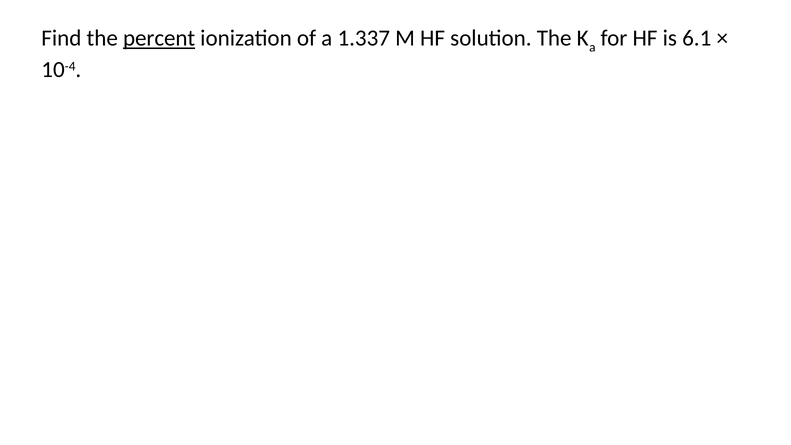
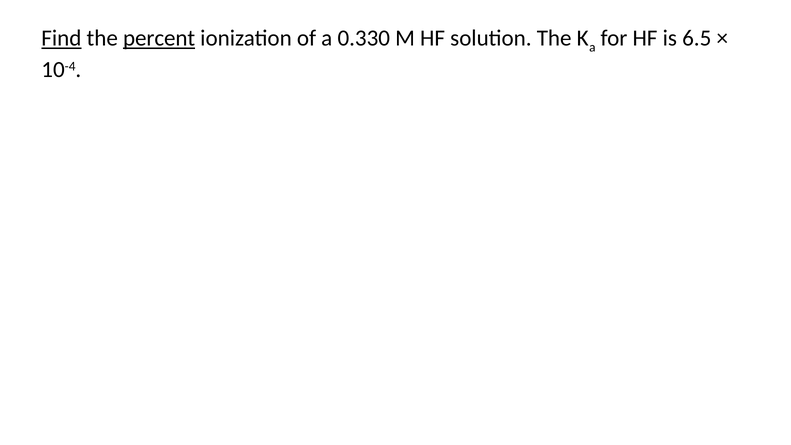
Find underline: none -> present
1.337: 1.337 -> 0.330
6.1: 6.1 -> 6.5
